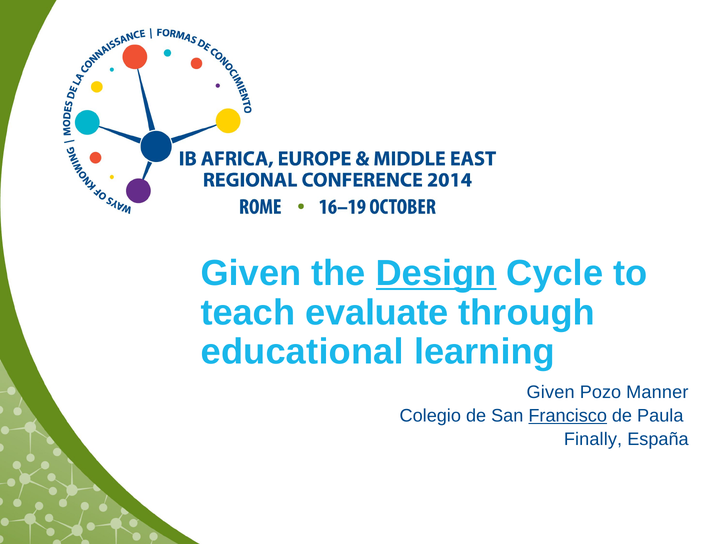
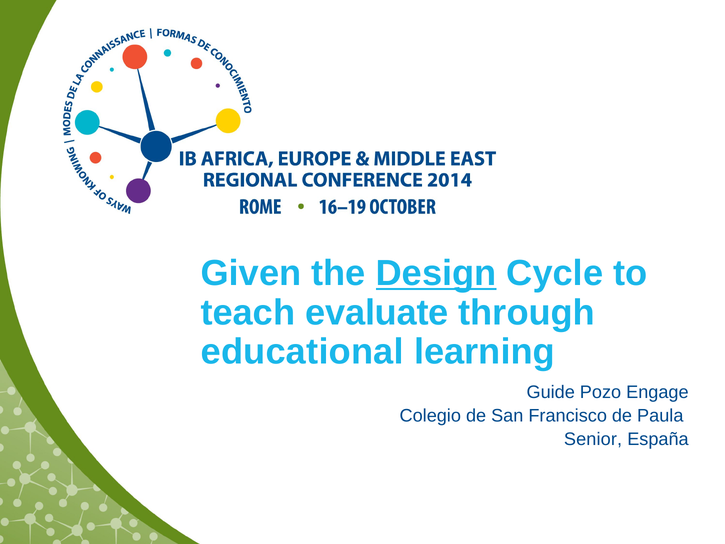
Given at (551, 392): Given -> Guide
Manner: Manner -> Engage
Francisco underline: present -> none
Finally: Finally -> Senior
